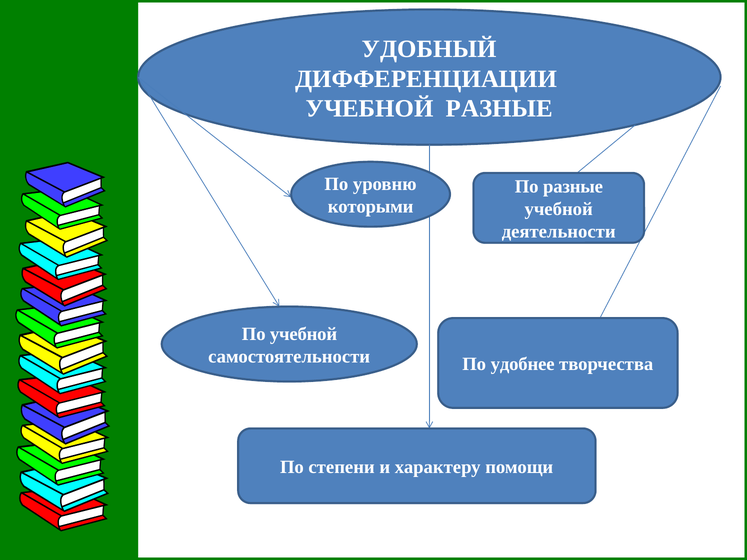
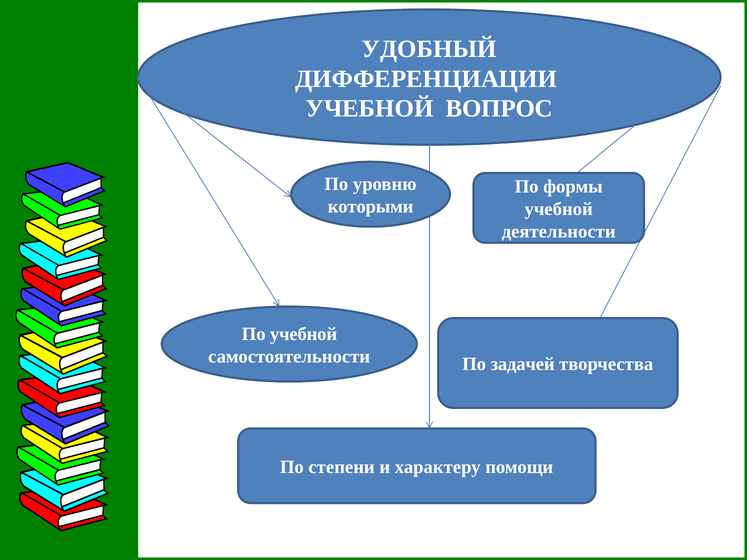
УЧЕБНОЙ РАЗНЫЕ: РАЗНЫЕ -> ВОПРОС
По разные: разные -> формы
удобнее: удобнее -> задачей
